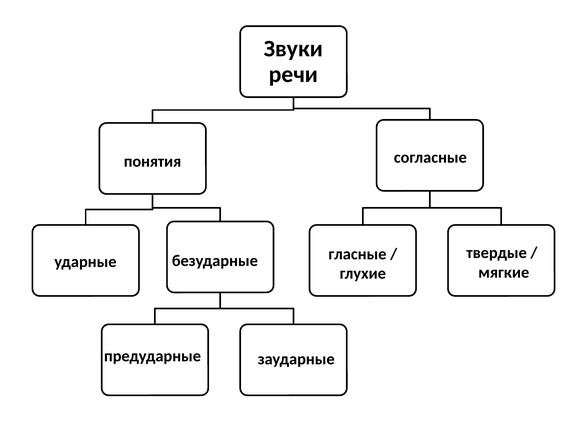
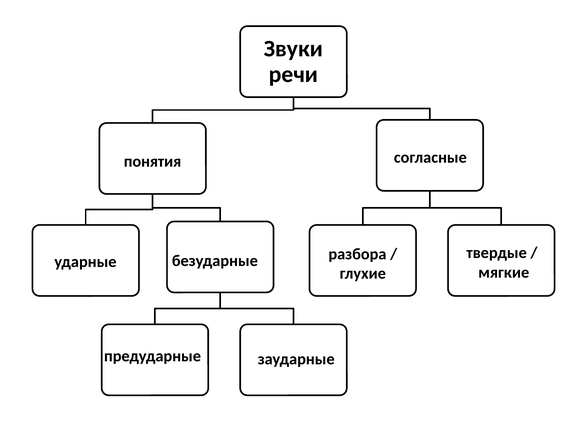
гласные: гласные -> разбора
